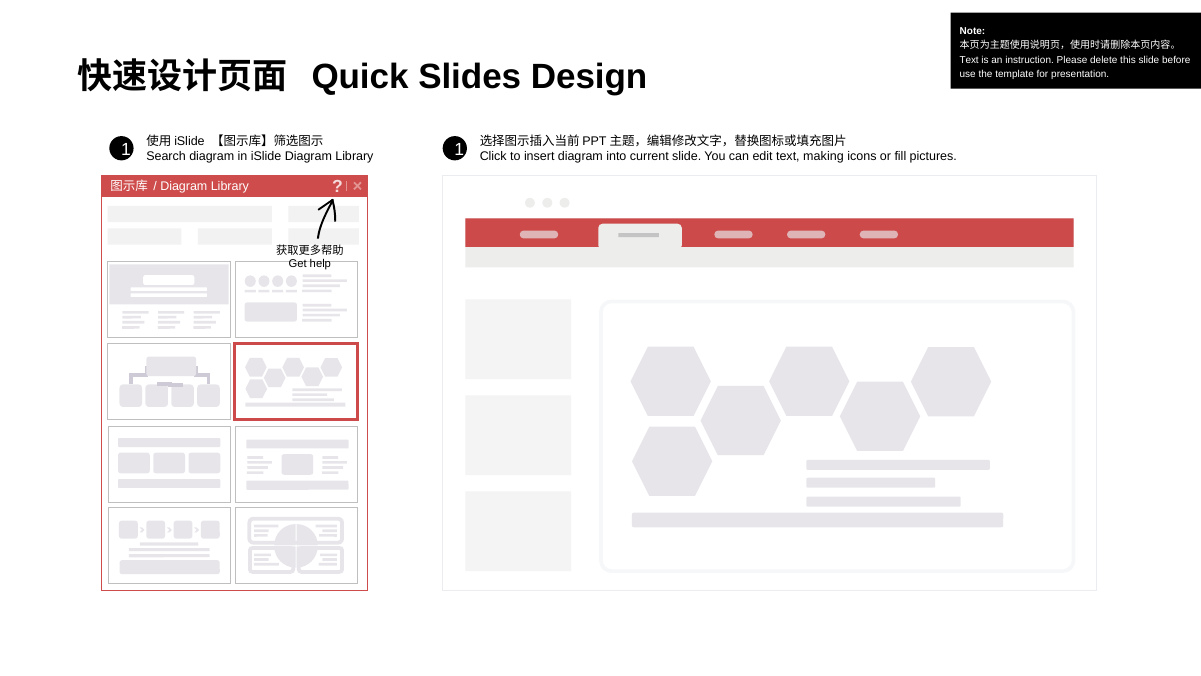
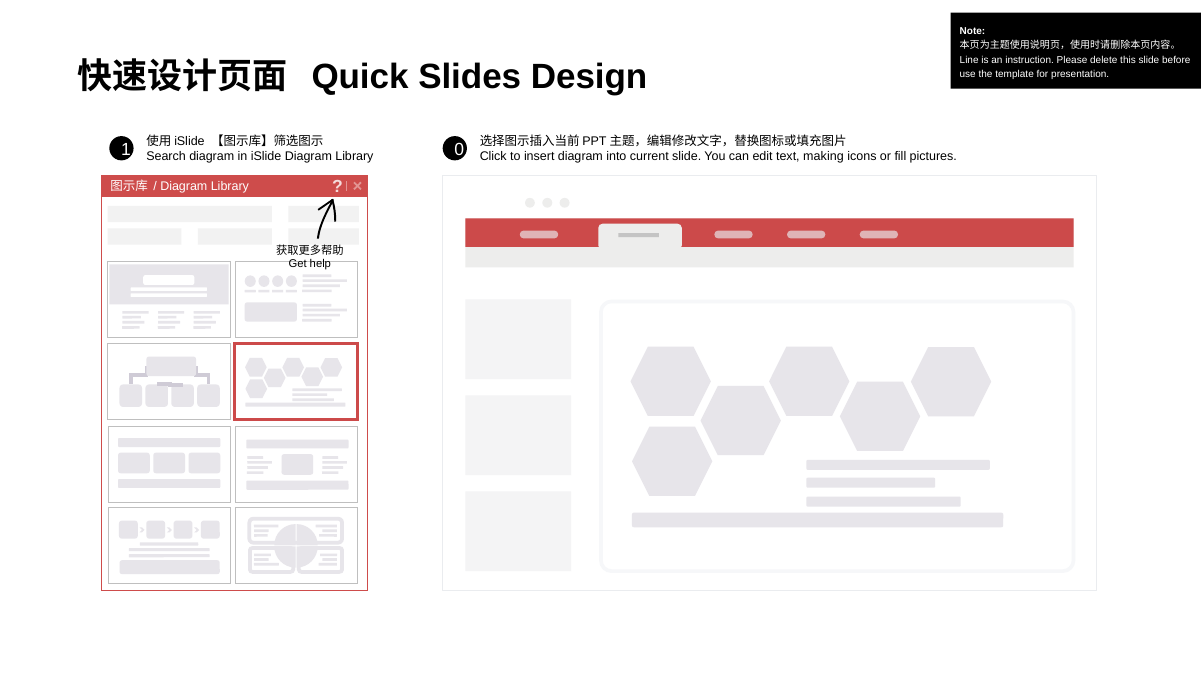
Text at (969, 60): Text -> Line
1 1: 1 -> 0
